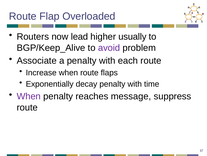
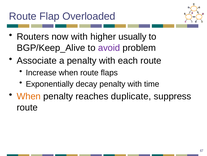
now lead: lead -> with
When at (29, 96) colour: purple -> orange
message: message -> duplicate
